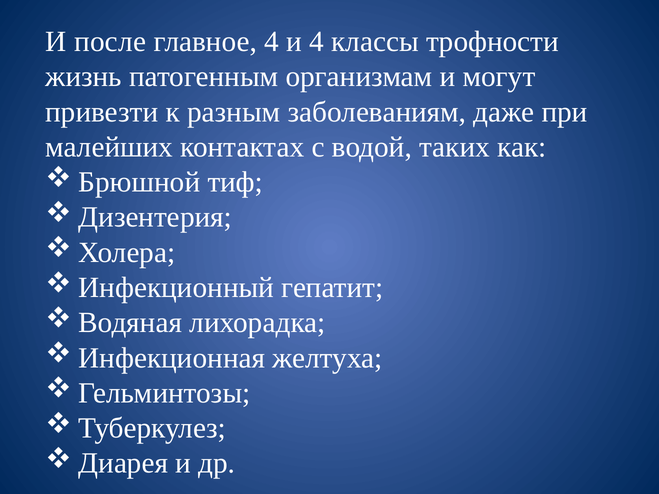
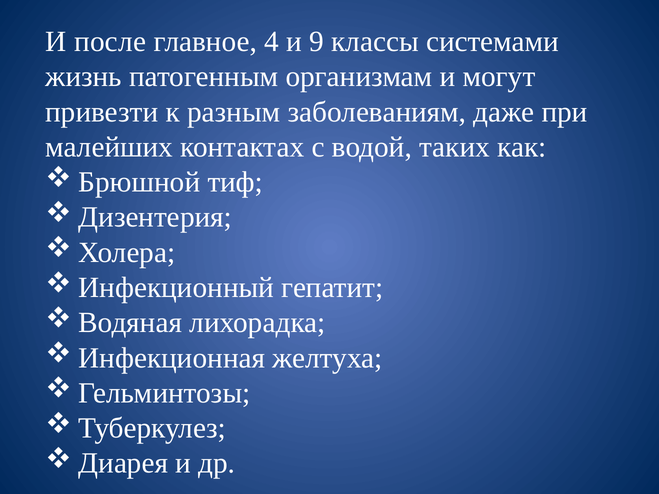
и 4: 4 -> 9
трофности: трофности -> системами
